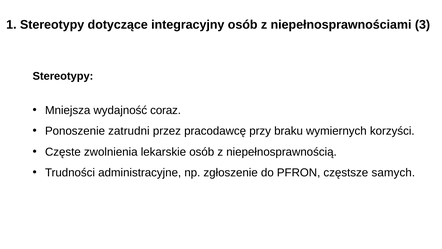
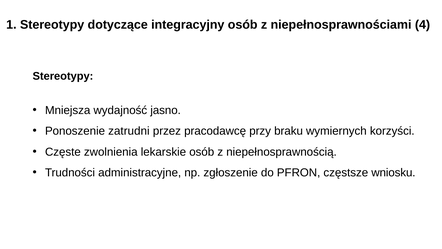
3: 3 -> 4
coraz: coraz -> jasno
samych: samych -> wniosku
